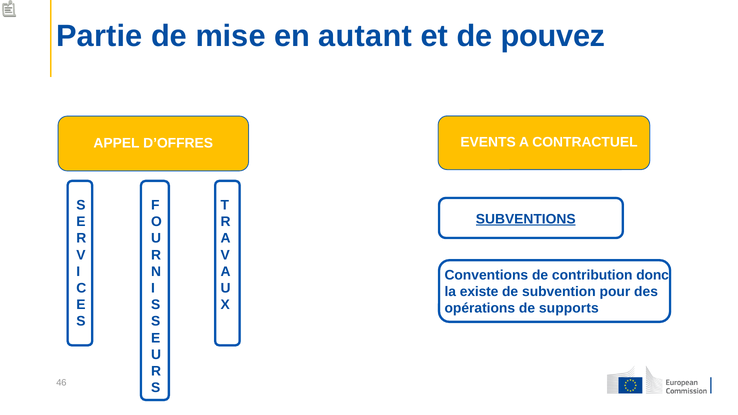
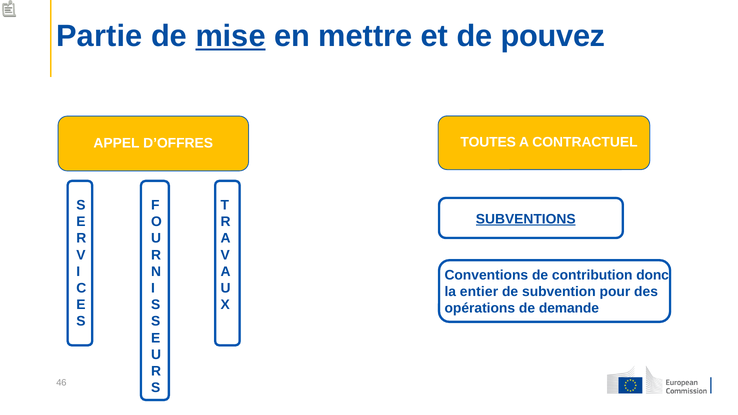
mise underline: none -> present
autant: autant -> mettre
EVENTS: EVENTS -> TOUTES
existe: existe -> entier
supports: supports -> demande
